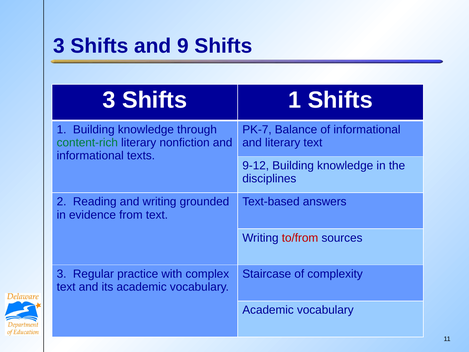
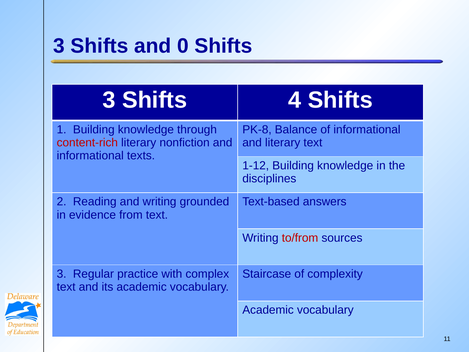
9: 9 -> 0
3 Shifts 1: 1 -> 4
PK-7: PK-7 -> PK-8
content-rich colour: green -> red
9-12: 9-12 -> 1-12
